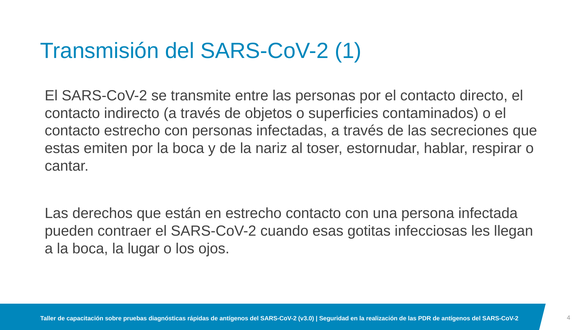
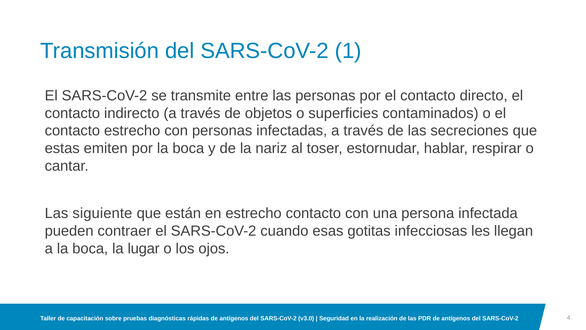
derechos: derechos -> siguiente
